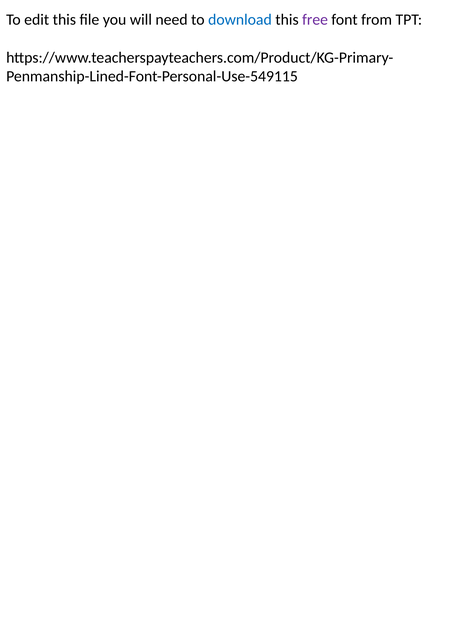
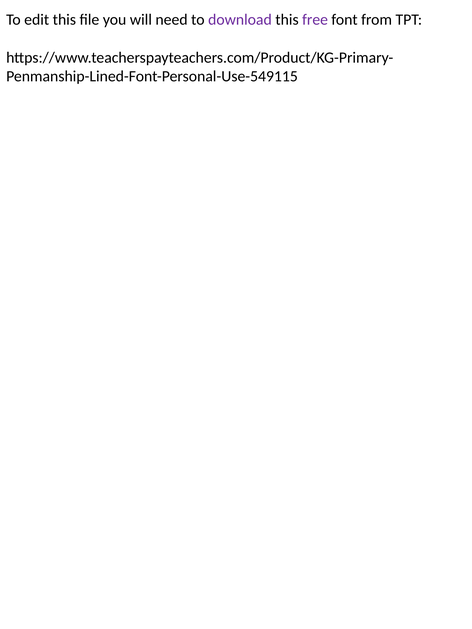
download colour: blue -> purple
